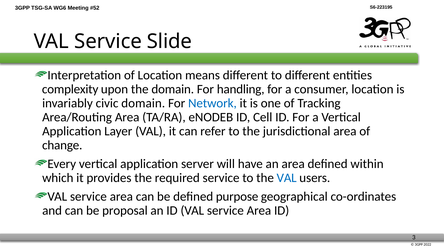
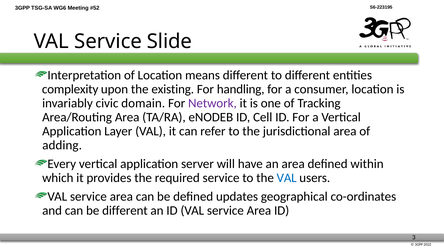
the domain: domain -> existing
Network colour: blue -> purple
change: change -> adding
purpose: purpose -> updates
be proposal: proposal -> different
